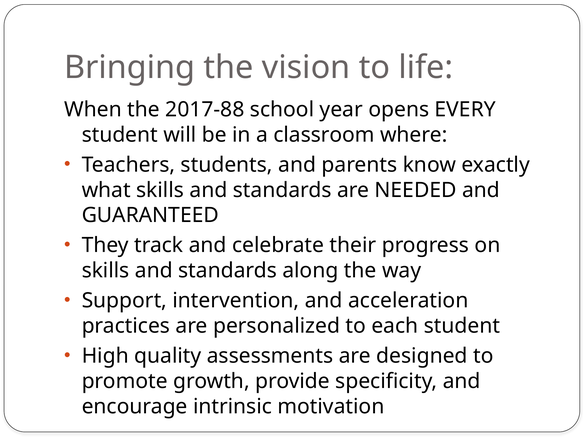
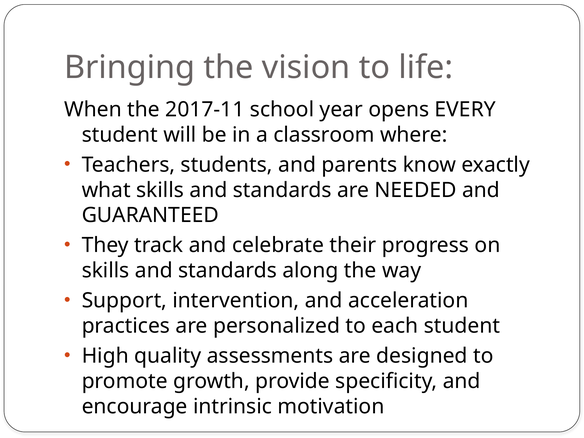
2017-88: 2017-88 -> 2017-11
